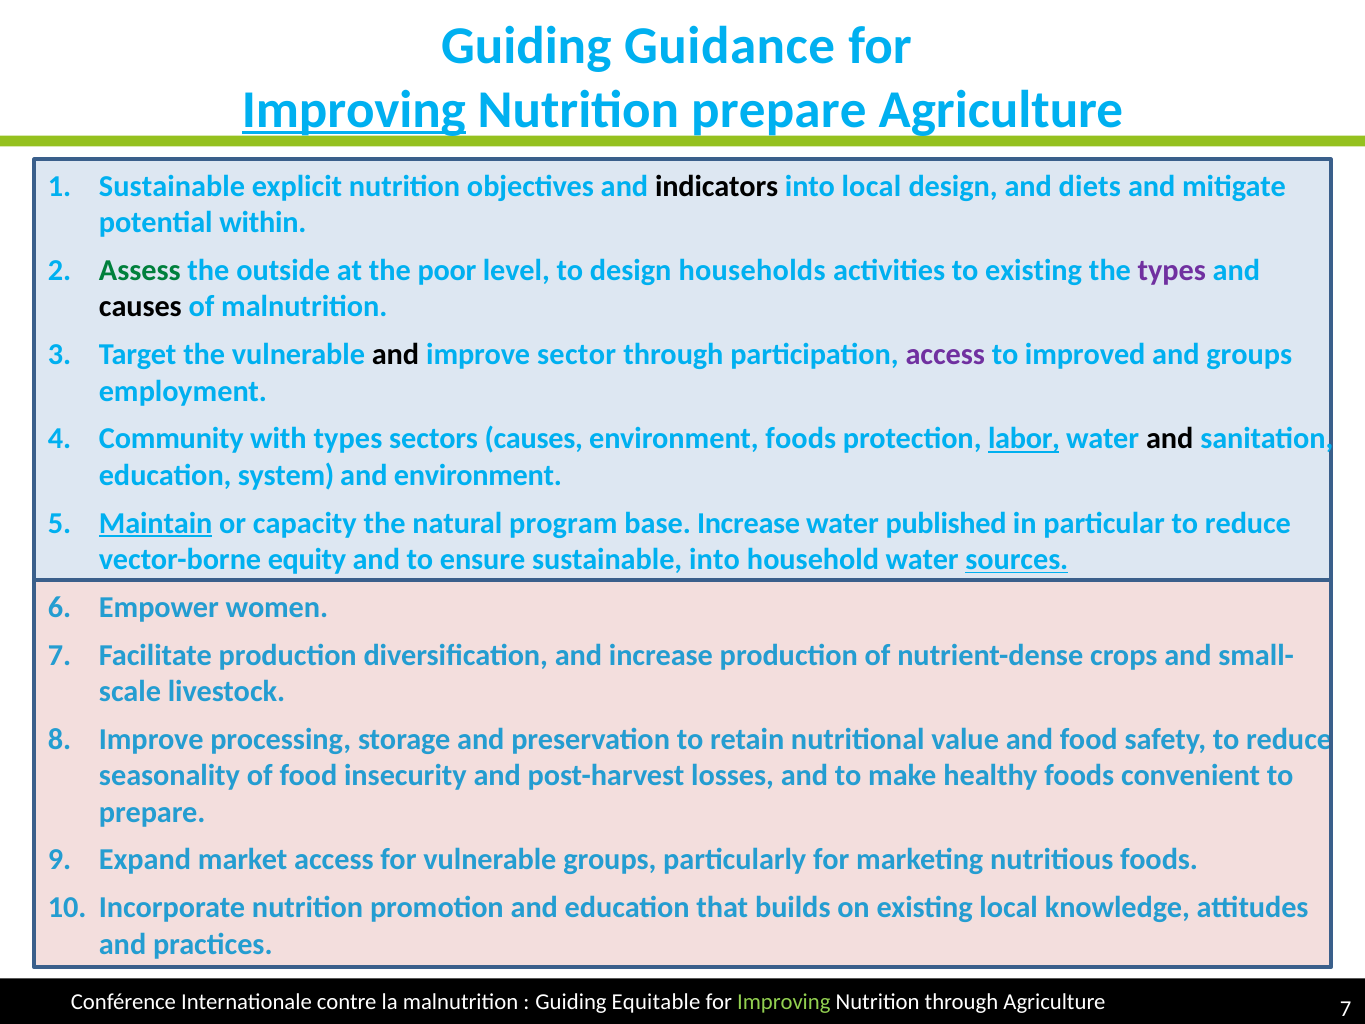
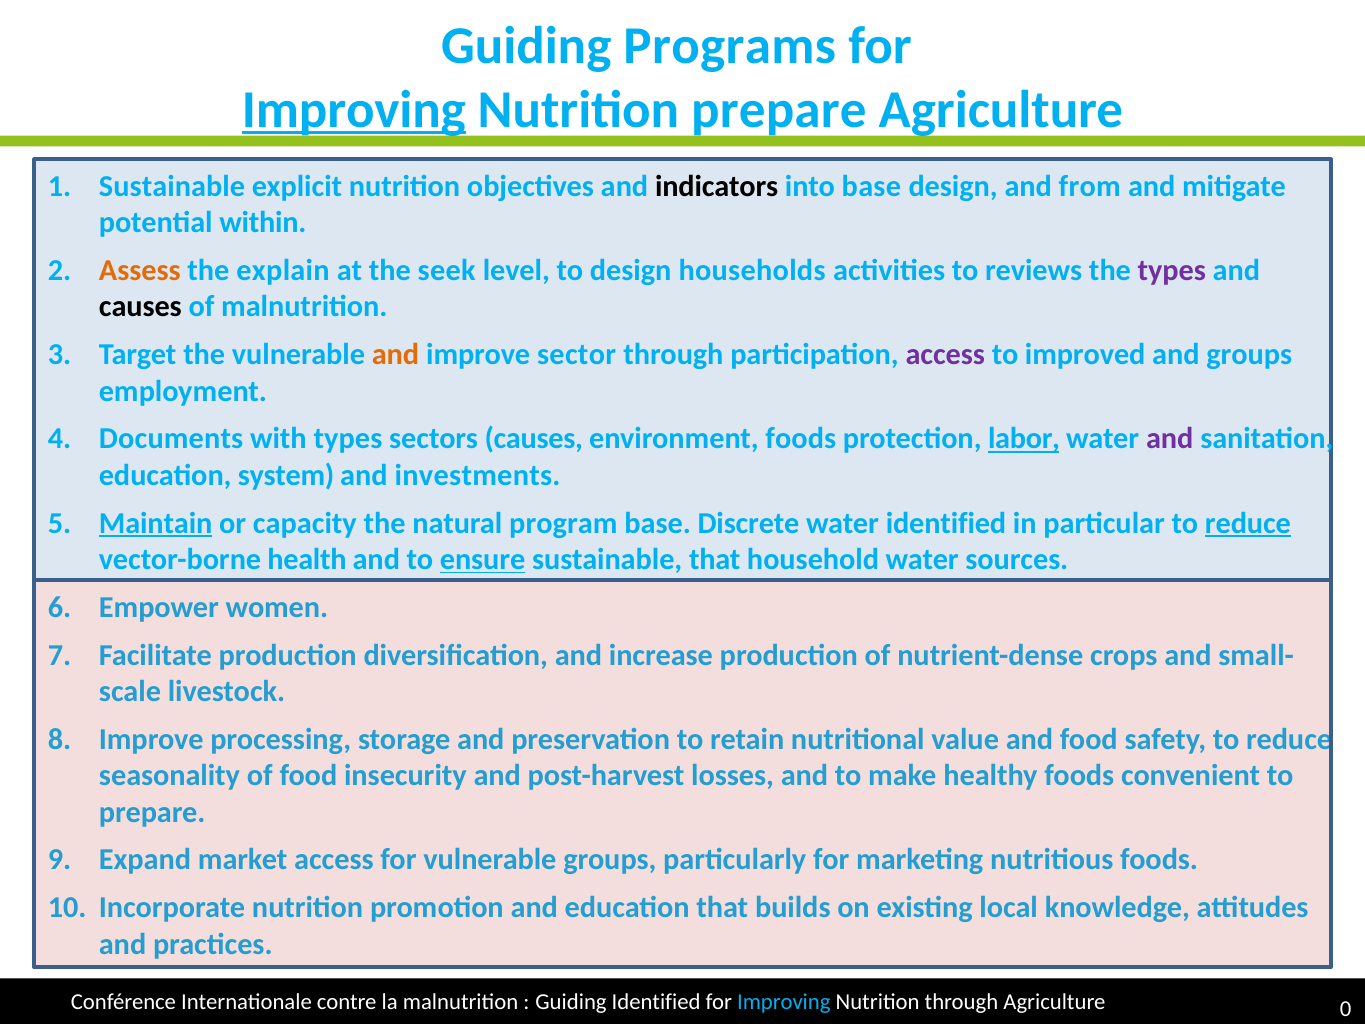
Guidance: Guidance -> Programs
into local: local -> base
diets: diets -> from
Assess colour: green -> orange
outside: outside -> explain
poor: poor -> seek
to existing: existing -> reviews
and at (395, 355) colour: black -> orange
Community: Community -> Documents
and at (1170, 439) colour: black -> purple
and environment: environment -> investments
base Increase: Increase -> Discrete
water published: published -> identified
reduce at (1248, 523) underline: none -> present
equity: equity -> health
ensure underline: none -> present
sustainable into: into -> that
sources underline: present -> none
Guiding Equitable: Equitable -> Identified
Improving at (784, 1002) colour: light green -> light blue
Agriculture 7: 7 -> 0
